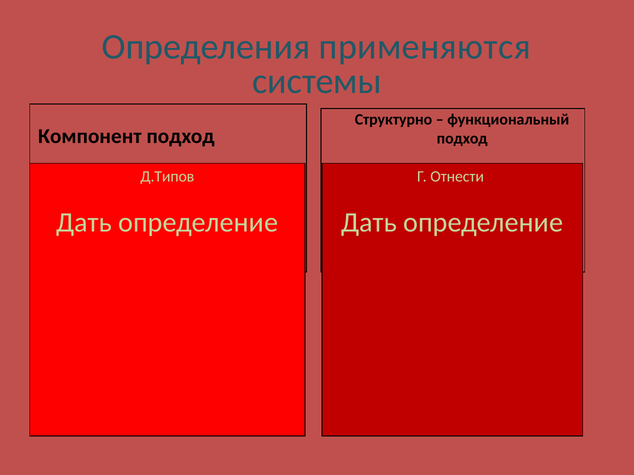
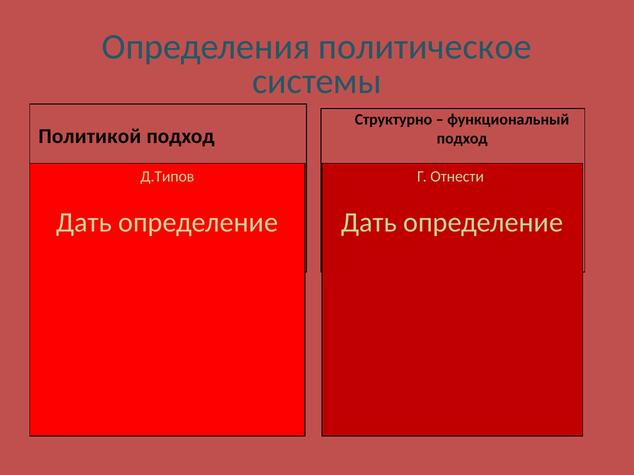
применяются: применяются -> политическое
Компонент: Компонент -> Политикой
